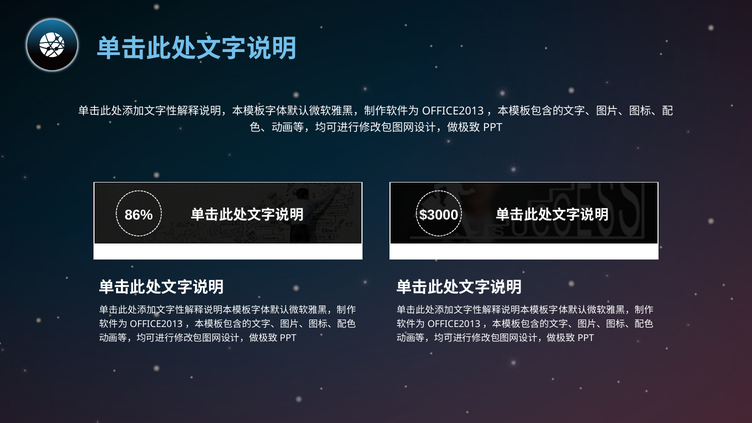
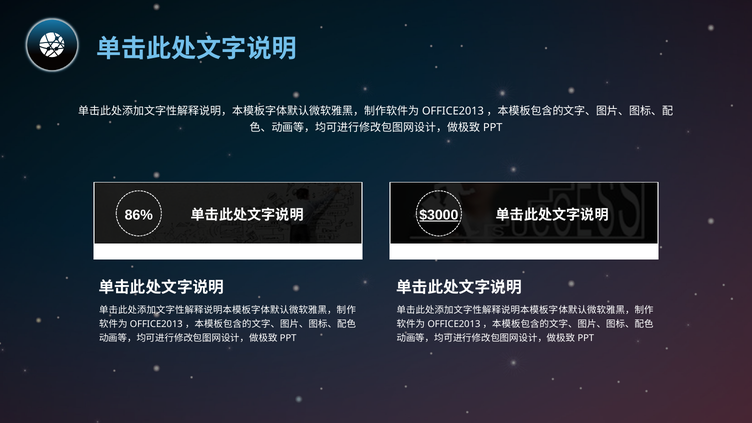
$3000 underline: none -> present
